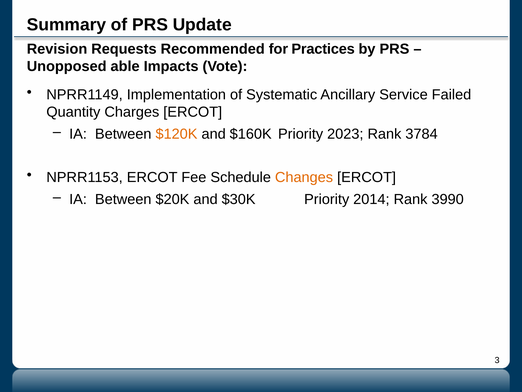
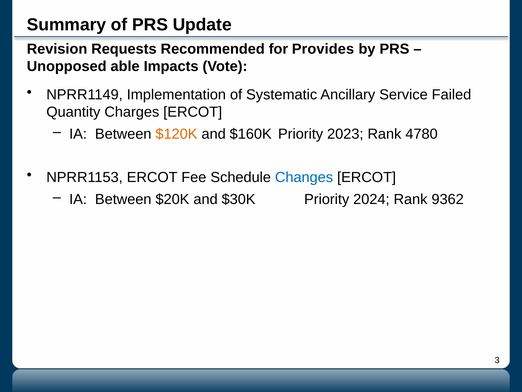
Practices: Practices -> Provides
3784: 3784 -> 4780
Changes colour: orange -> blue
2014: 2014 -> 2024
3990: 3990 -> 9362
